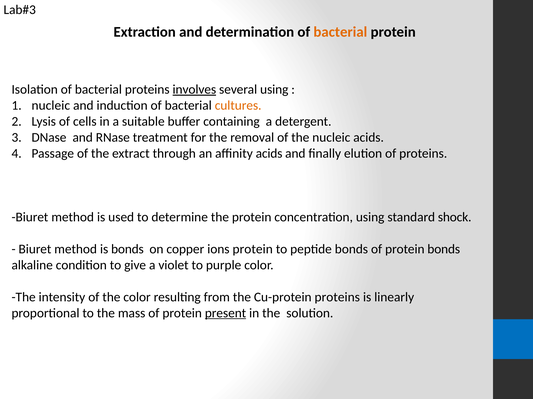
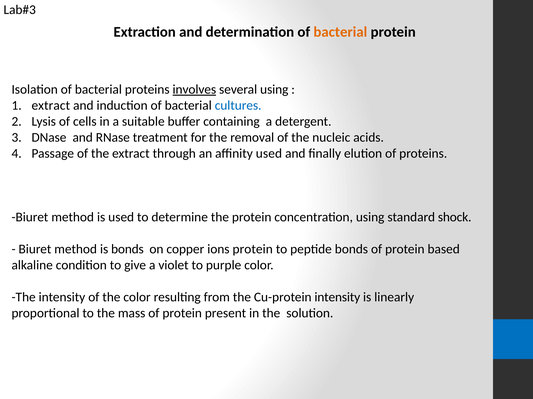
nucleic at (51, 106): nucleic -> extract
cultures colour: orange -> blue
affinity acids: acids -> used
protein bonds: bonds -> based
Cu-protein proteins: proteins -> intensity
present underline: present -> none
